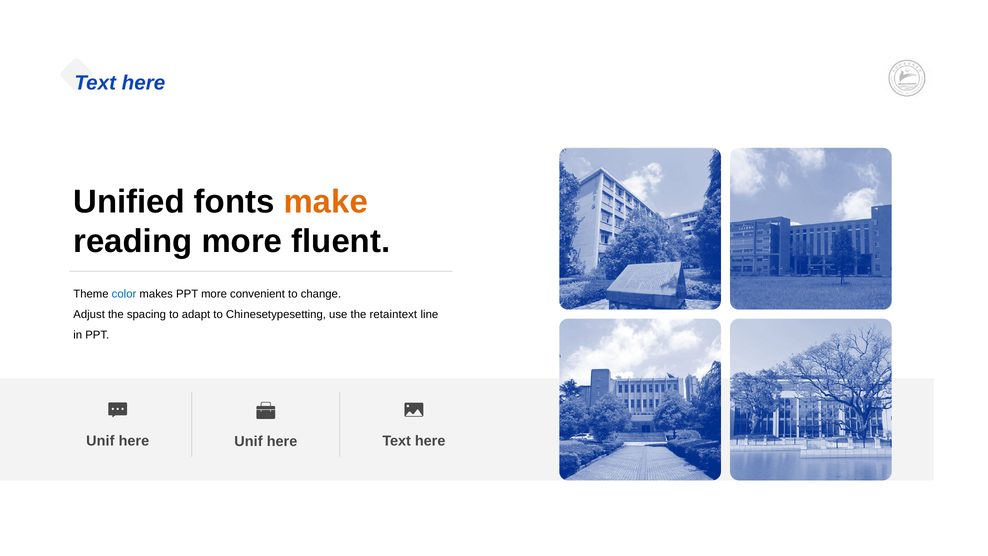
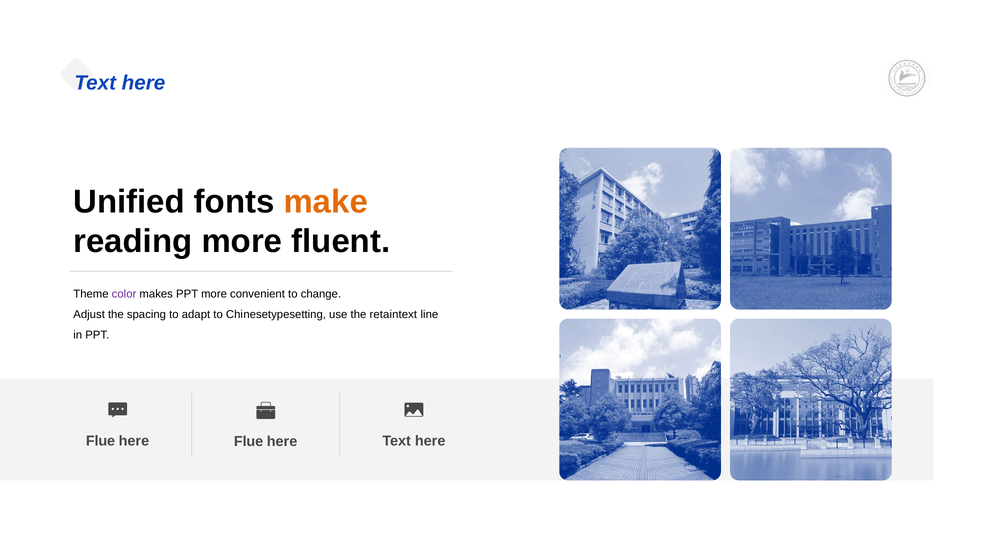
color colour: blue -> purple
Unif at (100, 441): Unif -> Flue
here Unif: Unif -> Flue
